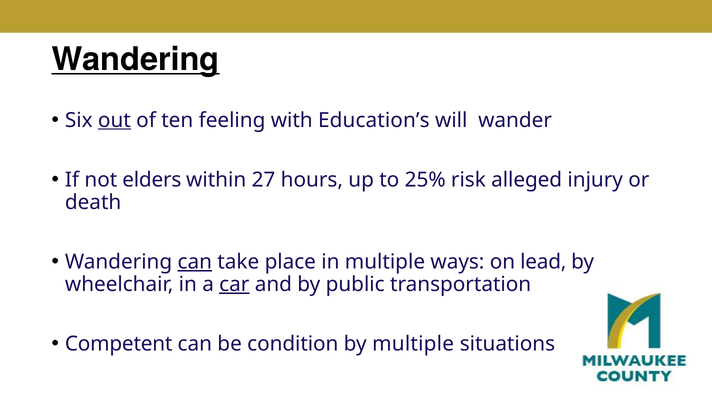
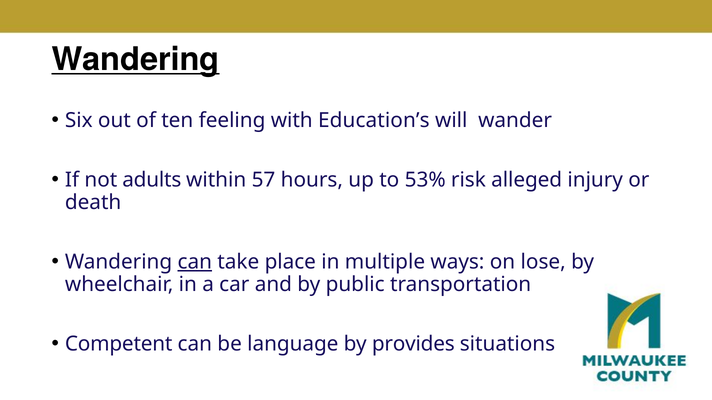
out underline: present -> none
elders: elders -> adults
27: 27 -> 57
25%: 25% -> 53%
lead: lead -> lose
car underline: present -> none
condition: condition -> language
by multiple: multiple -> provides
